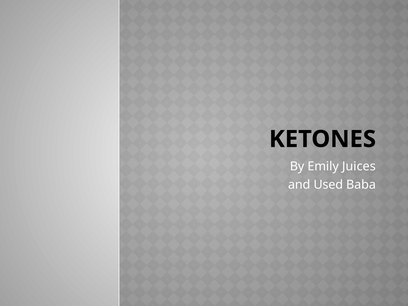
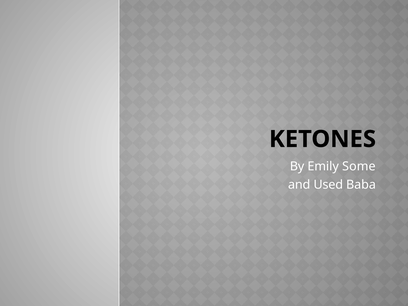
Juices: Juices -> Some
